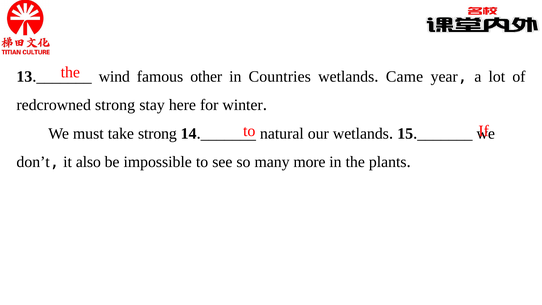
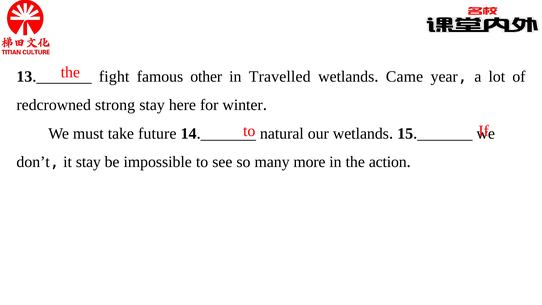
wind: wind -> fight
Countries: Countries -> Travelled
take strong: strong -> future
it also: also -> stay
plants: plants -> action
